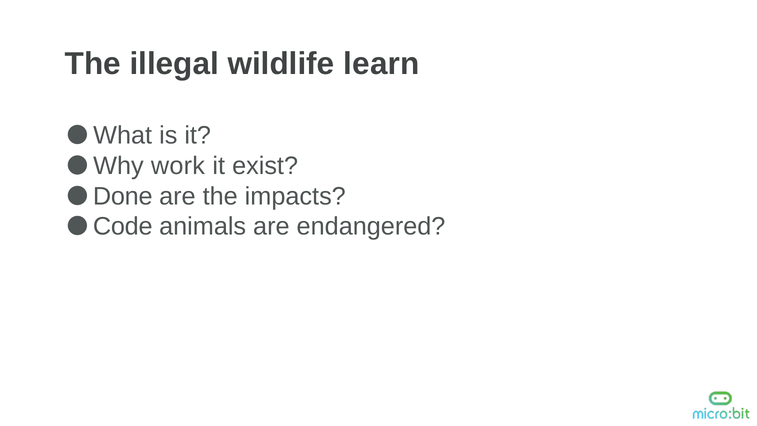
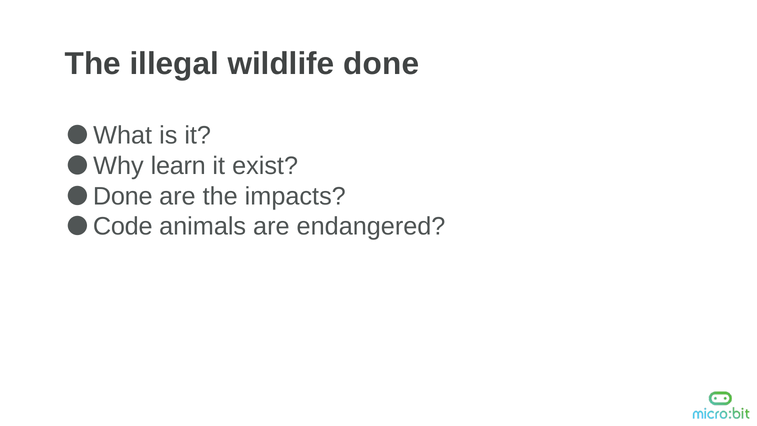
wildlife learn: learn -> done
work: work -> learn
